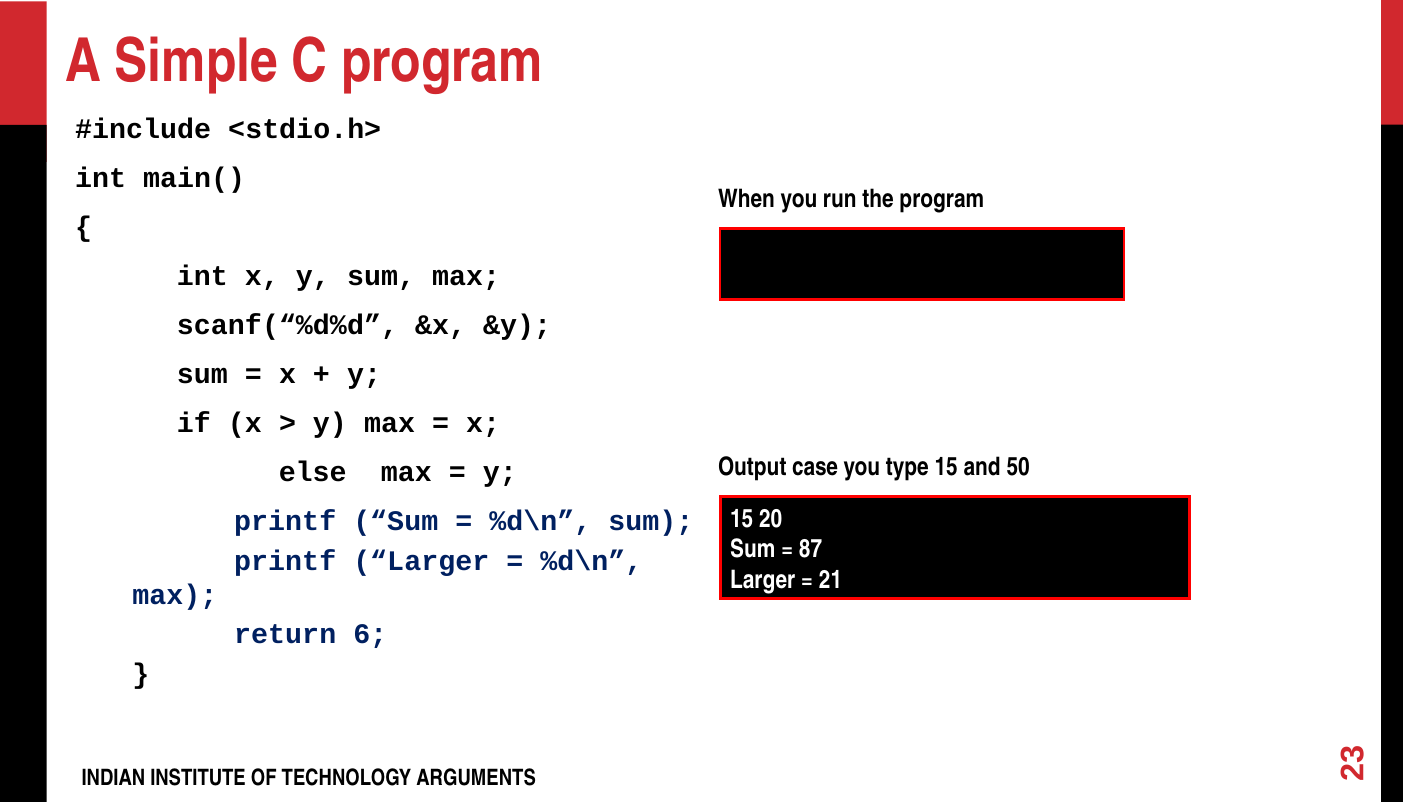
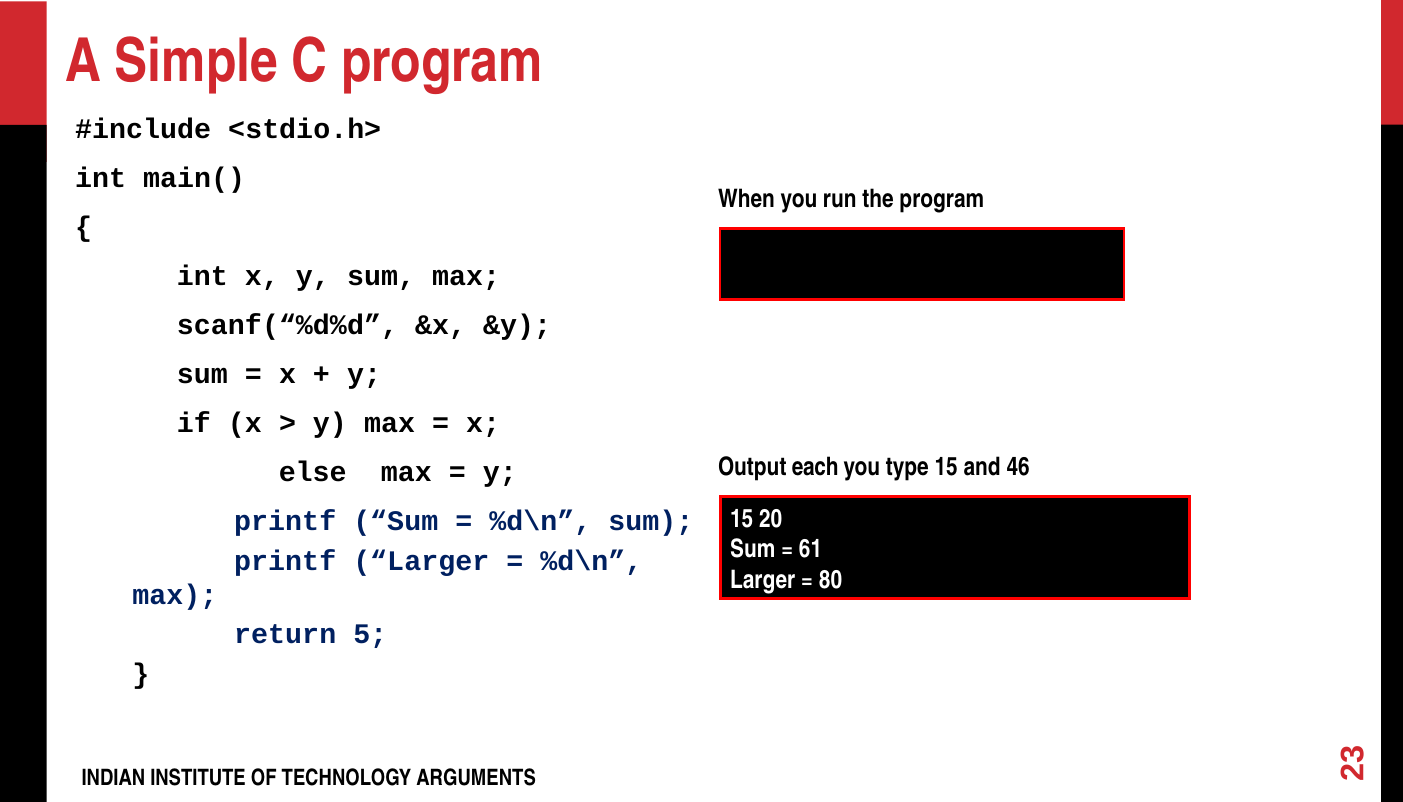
case: case -> each
50: 50 -> 46
87: 87 -> 61
21: 21 -> 80
6: 6 -> 5
